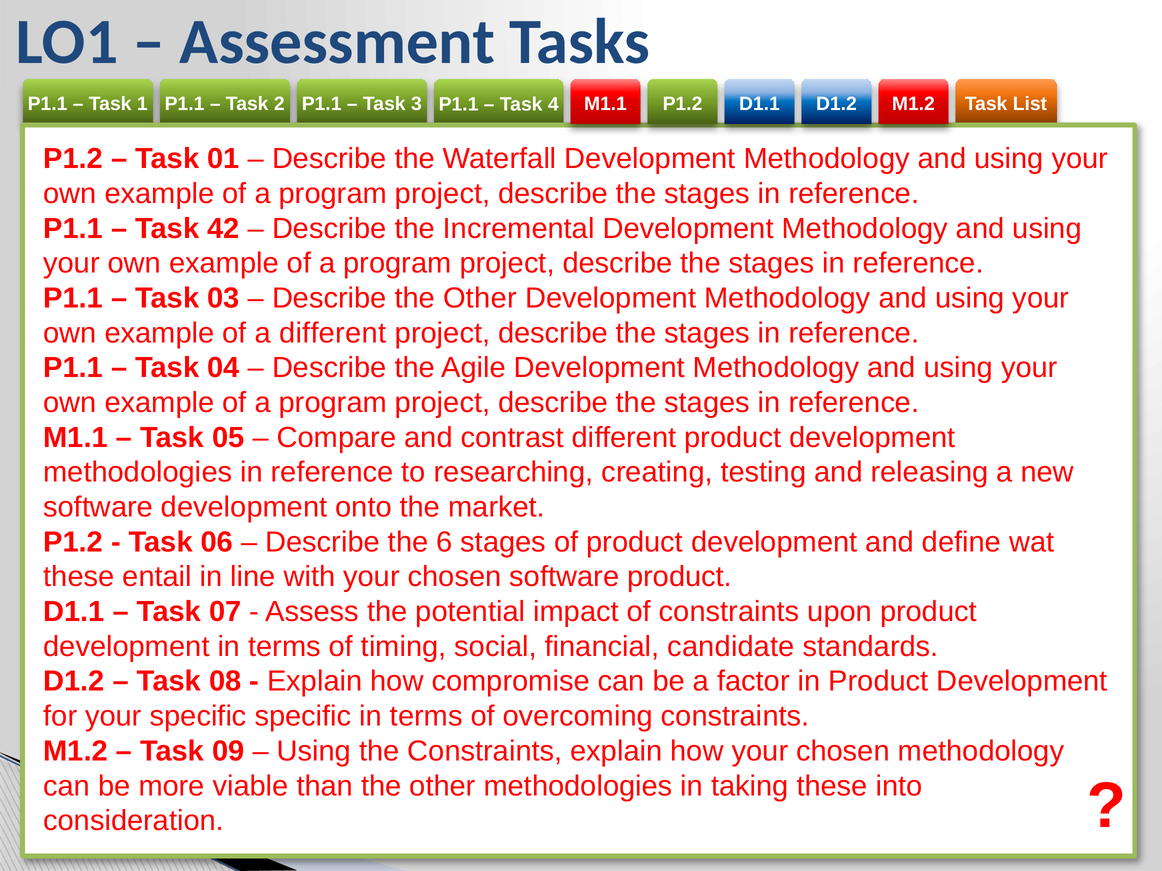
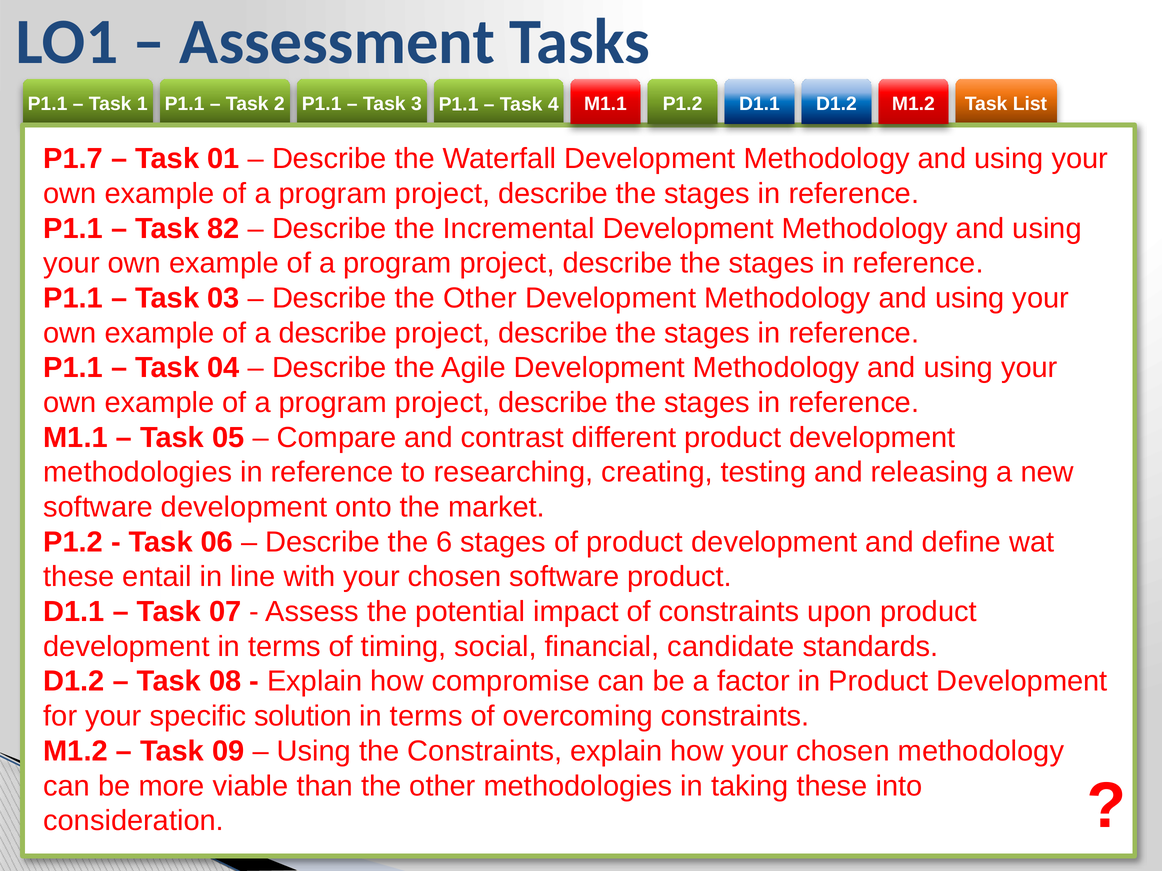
P1.2 at (73, 159): P1.2 -> P1.7
42: 42 -> 82
a different: different -> describe
specific specific: specific -> solution
